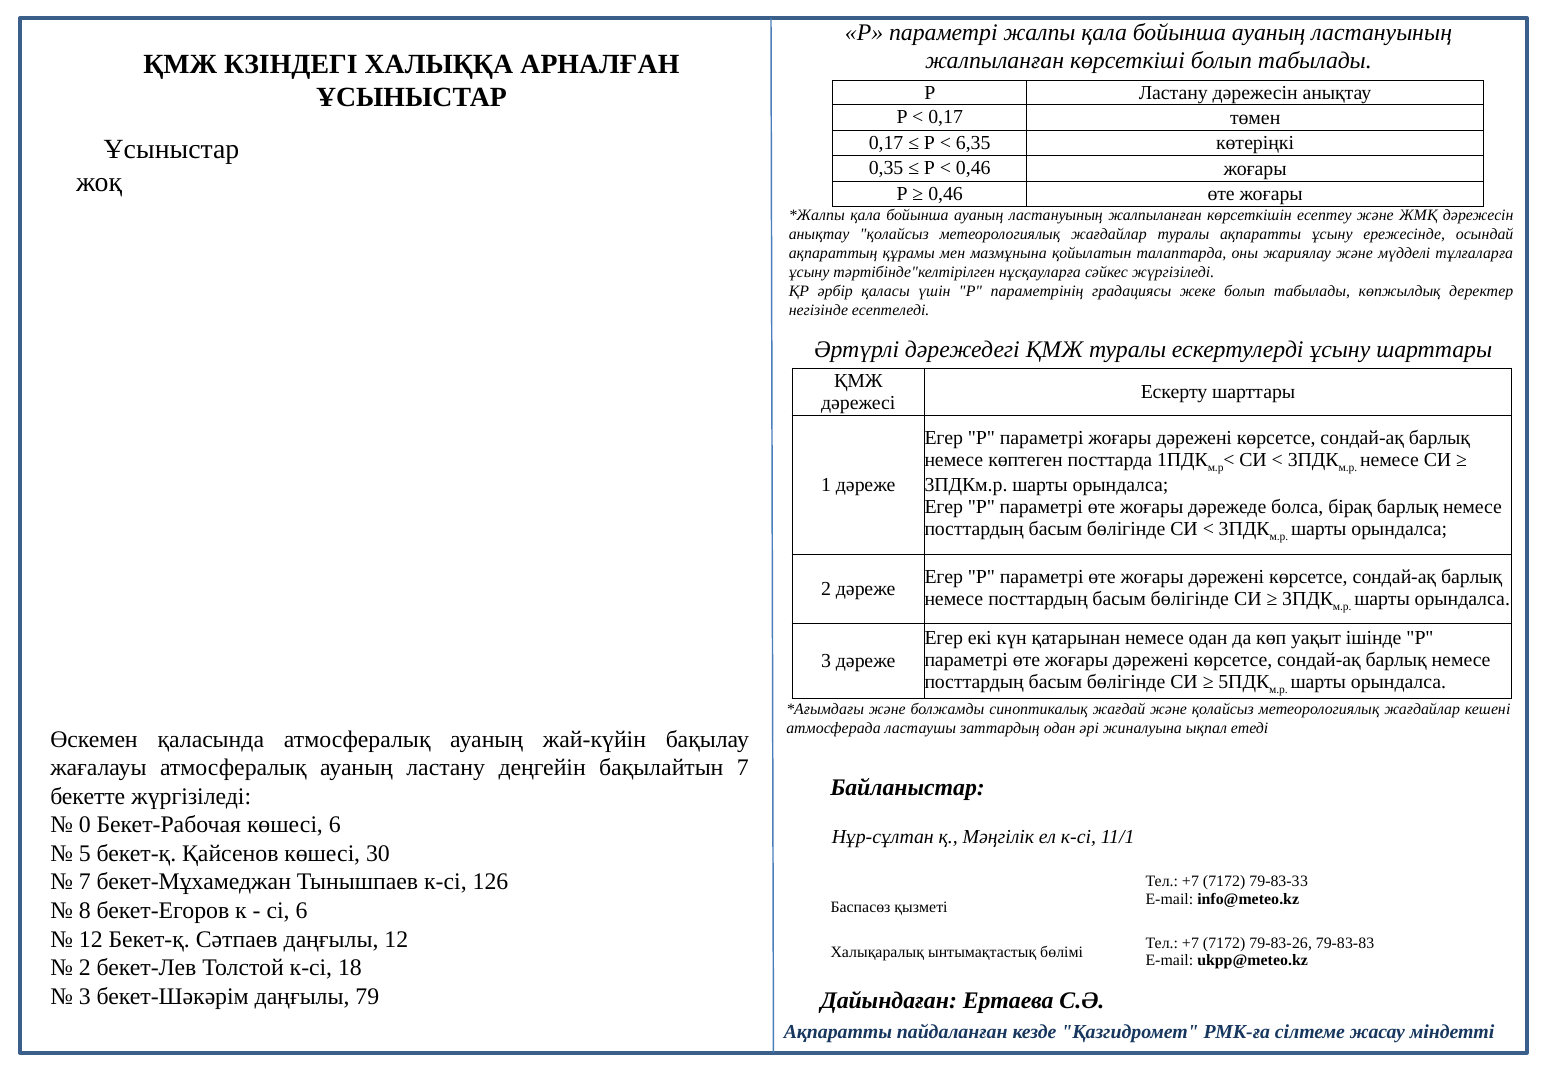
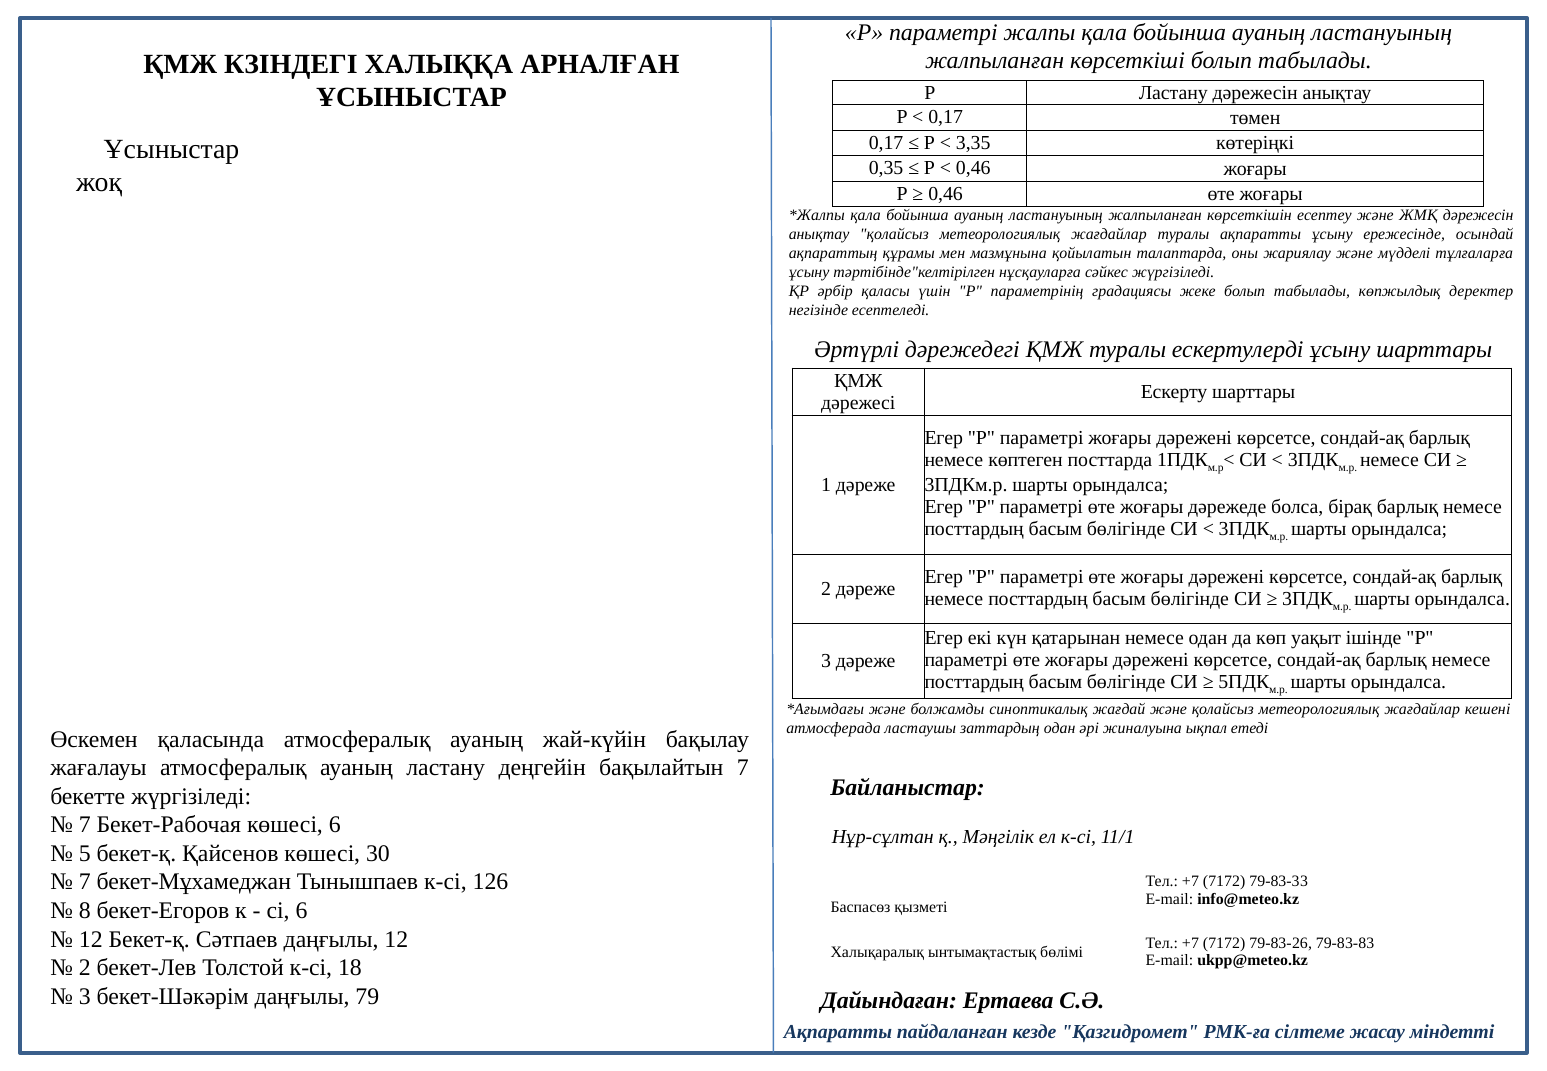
6,35: 6,35 -> 3,35
0 at (85, 825): 0 -> 7
